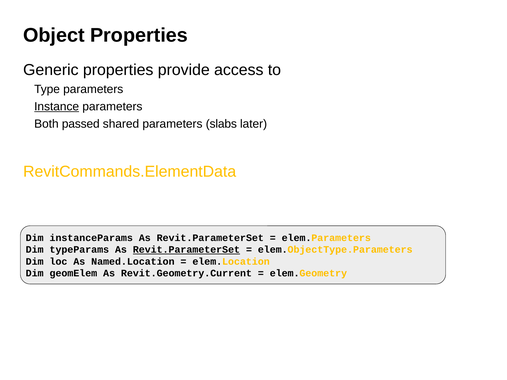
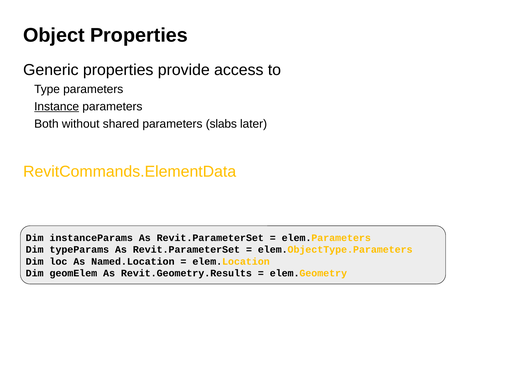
passed: passed -> without
Revit.ParameterSet at (186, 250) underline: present -> none
Revit.Geometry.Current: Revit.Geometry.Current -> Revit.Geometry.Results
